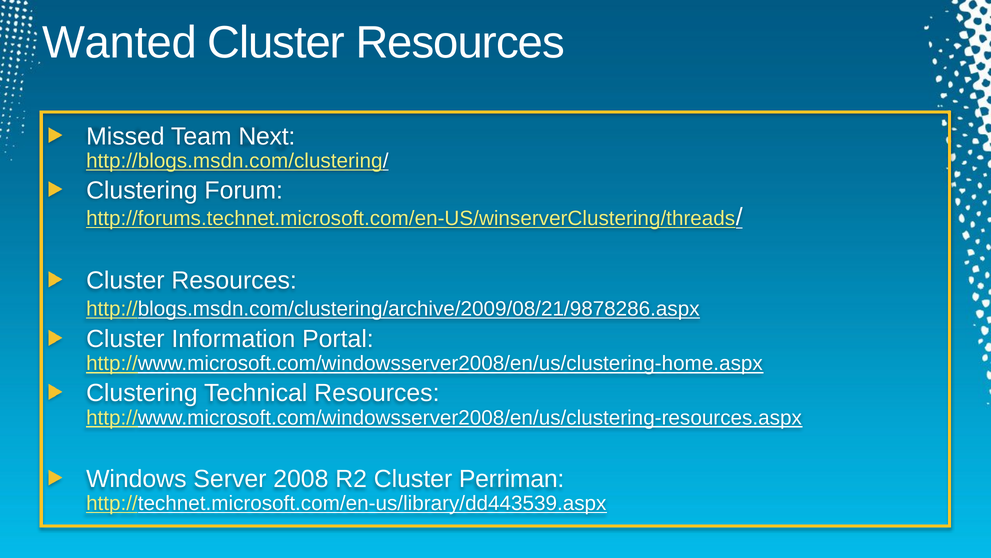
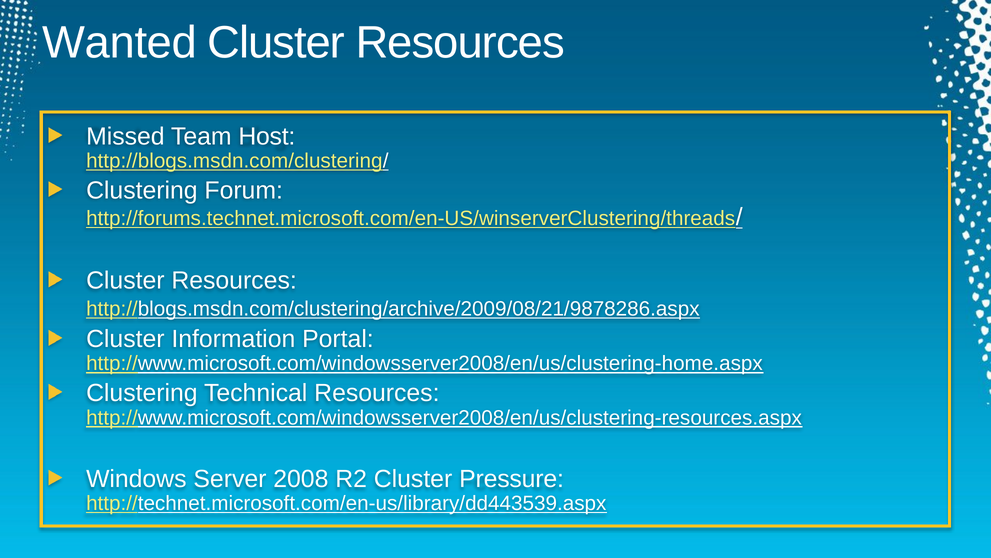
Next: Next -> Host
Perriman: Perriman -> Pressure
